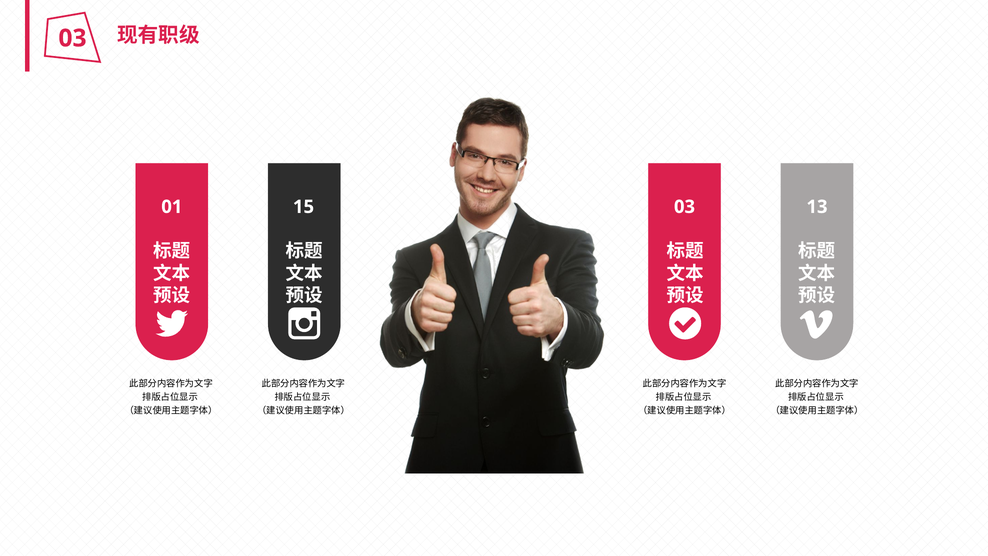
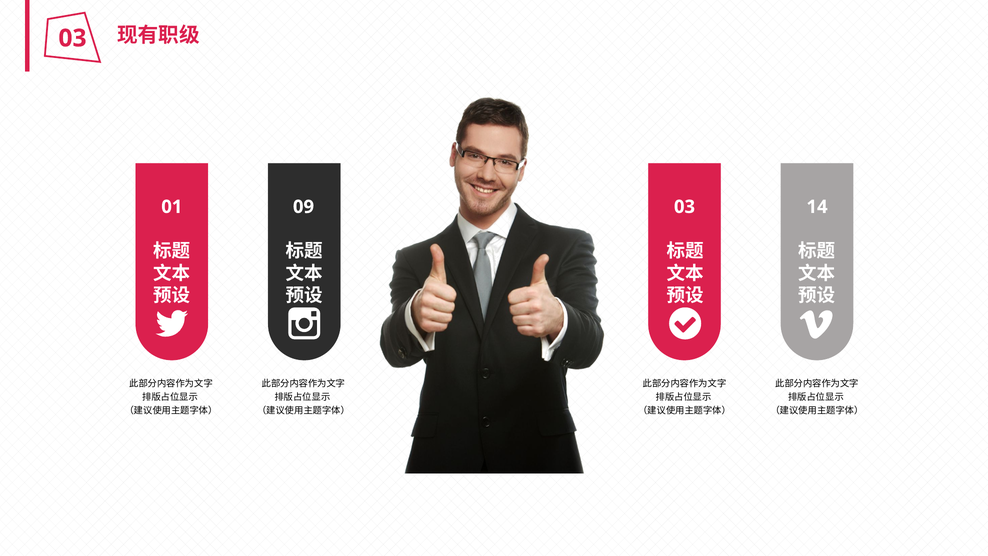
15: 15 -> 09
13: 13 -> 14
